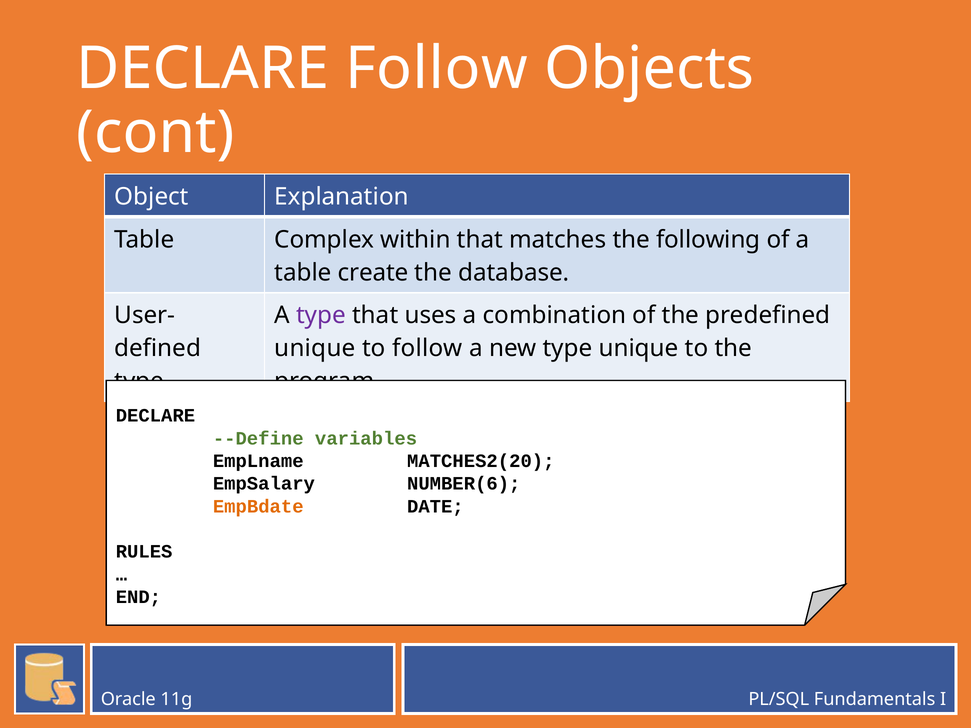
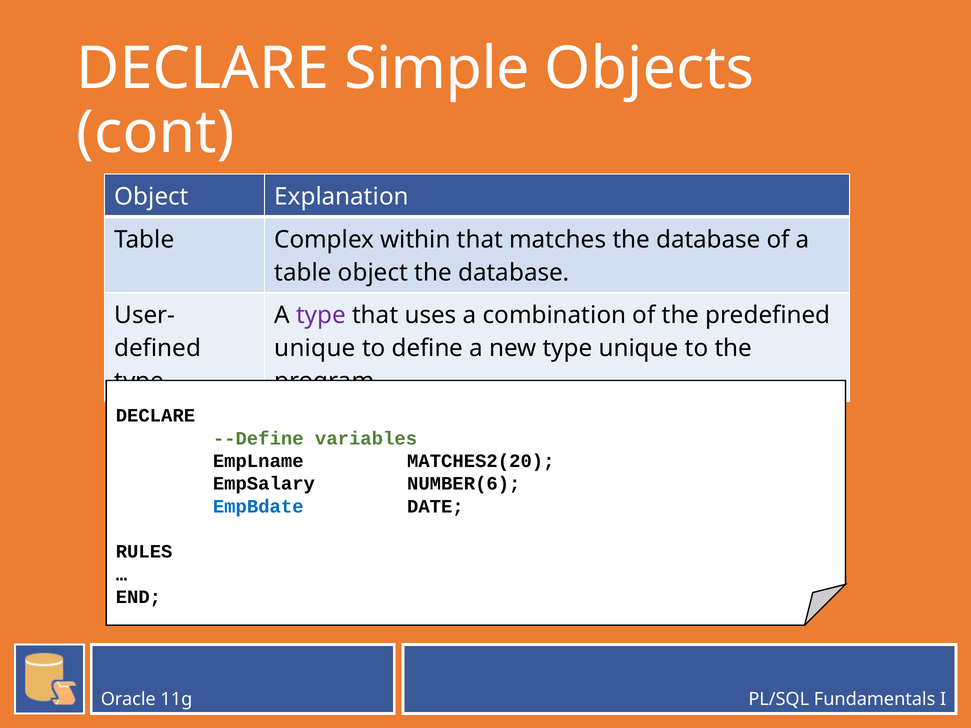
DECLARE Follow: Follow -> Simple
matches the following: following -> database
table create: create -> object
to follow: follow -> define
EmpBdate colour: orange -> blue
